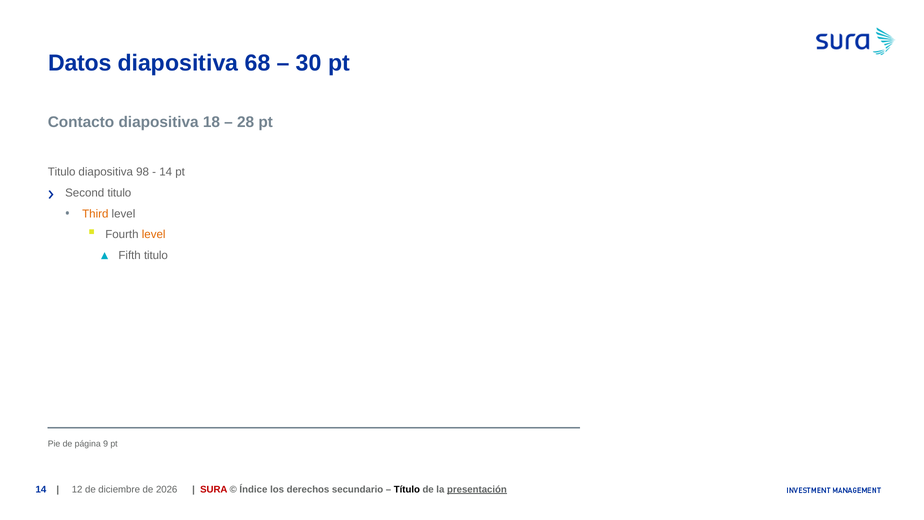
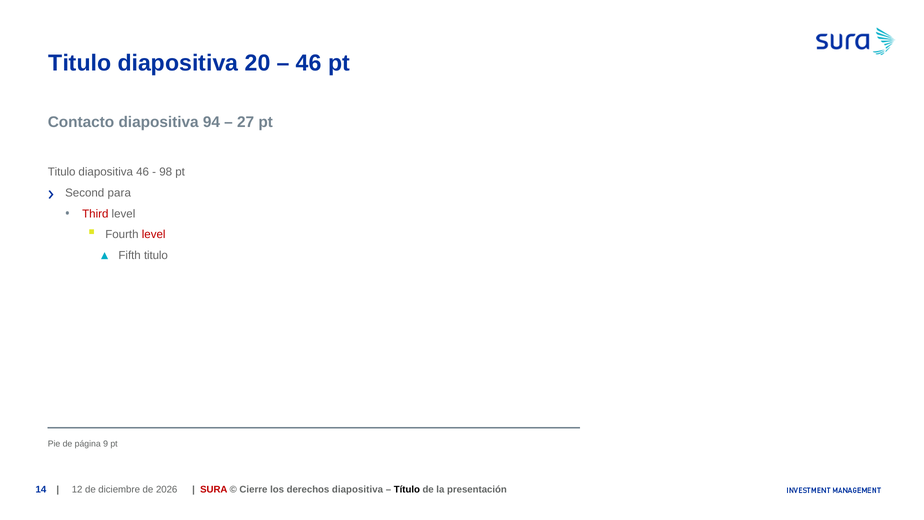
Datos at (80, 63): Datos -> Titulo
68: 68 -> 20
30 at (309, 63): 30 -> 46
18: 18 -> 94
28: 28 -> 27
diapositiva 98: 98 -> 46
14 at (166, 172): 14 -> 98
Second titulo: titulo -> para
Third colour: orange -> red
level at (154, 235) colour: orange -> red
Índice: Índice -> Cierre
derechos secundario: secundario -> diapositiva
presentación underline: present -> none
